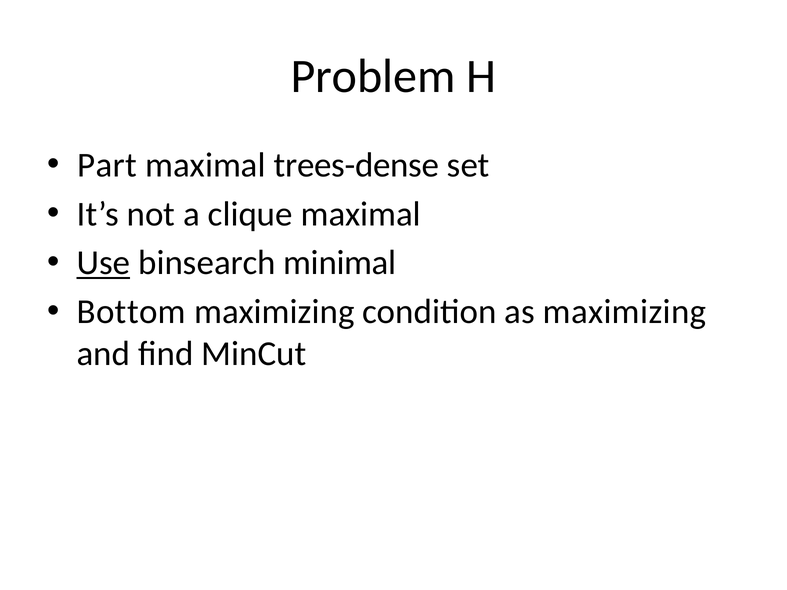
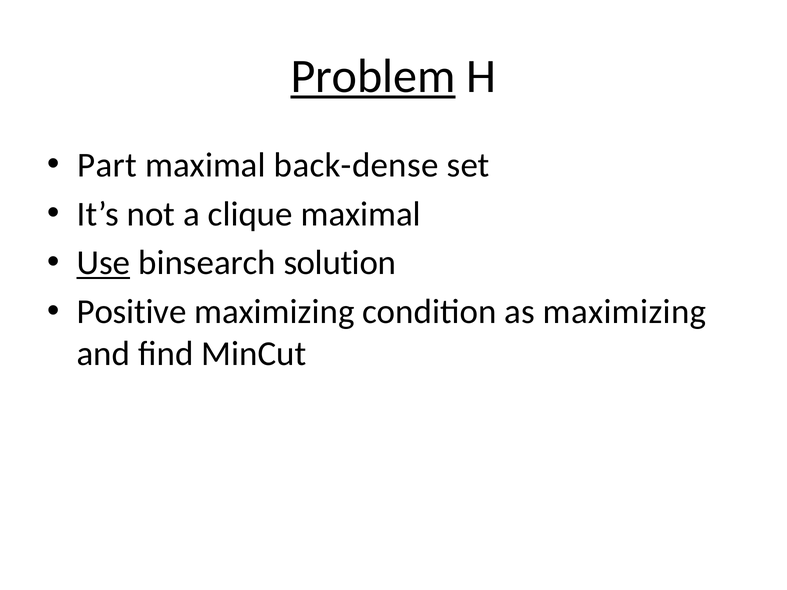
Problem underline: none -> present
trees-dense: trees-dense -> back-dense
minimal: minimal -> solution
Bottom: Bottom -> Positive
